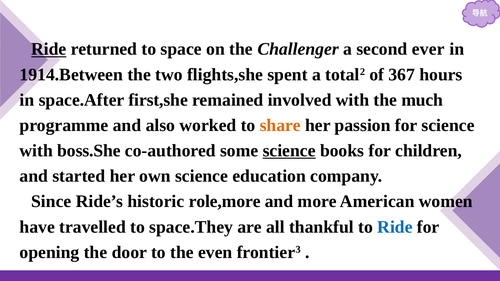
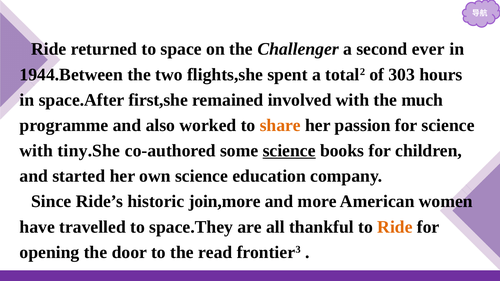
Ride at (49, 49) underline: present -> none
1914.Between: 1914.Between -> 1944.Between
367: 367 -> 303
boss.She: boss.She -> tiny.She
role,more: role,more -> join,more
Ride at (395, 227) colour: blue -> orange
even: even -> read
